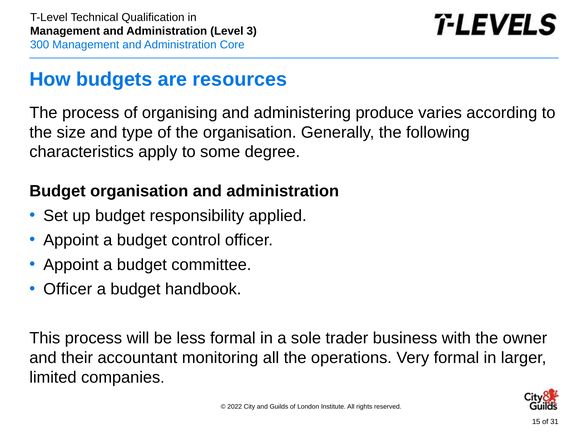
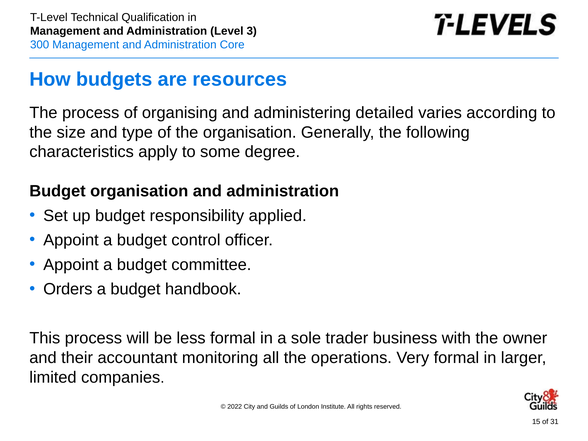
produce: produce -> detailed
Officer at (68, 289): Officer -> Orders
